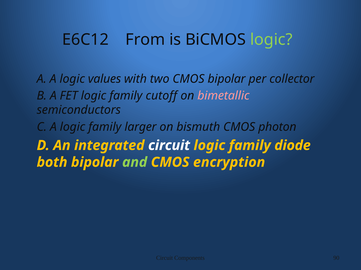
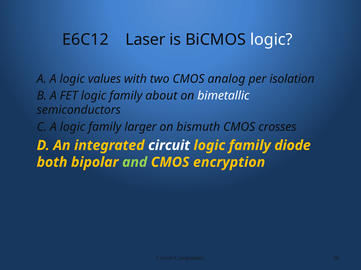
From: From -> Laser
logic at (271, 40) colour: light green -> white
CMOS bipolar: bipolar -> analog
collector: collector -> isolation
cutoff: cutoff -> about
bimetallic colour: pink -> white
photon: photon -> crosses
